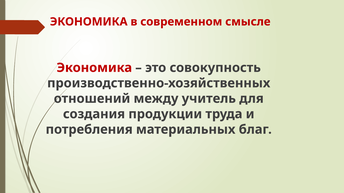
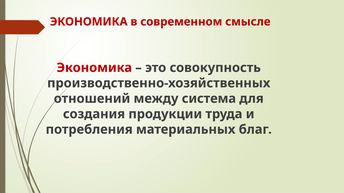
учитель: учитель -> система
